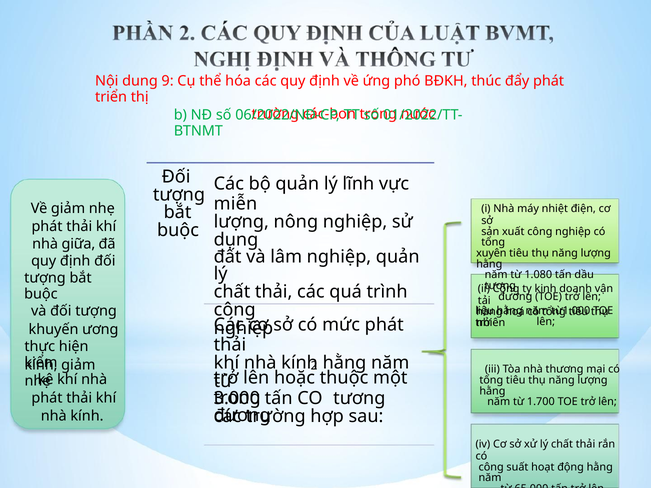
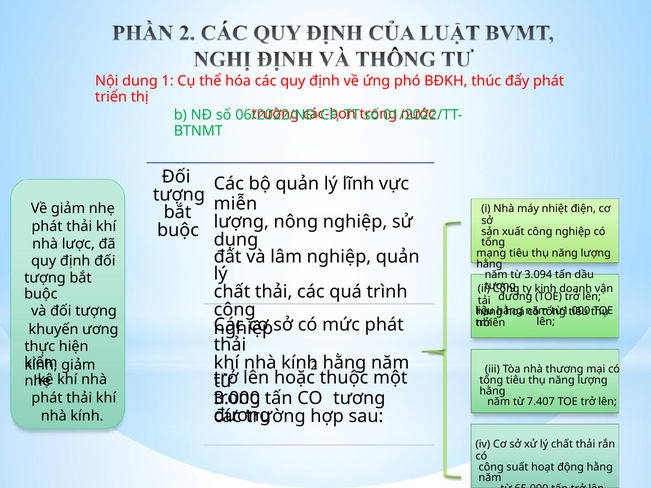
9: 9 -> 1
giữa: giữa -> lược
xuyên: xuyên -> mạng
1.080: 1.080 -> 3.094
1.700: 1.700 -> 7.407
